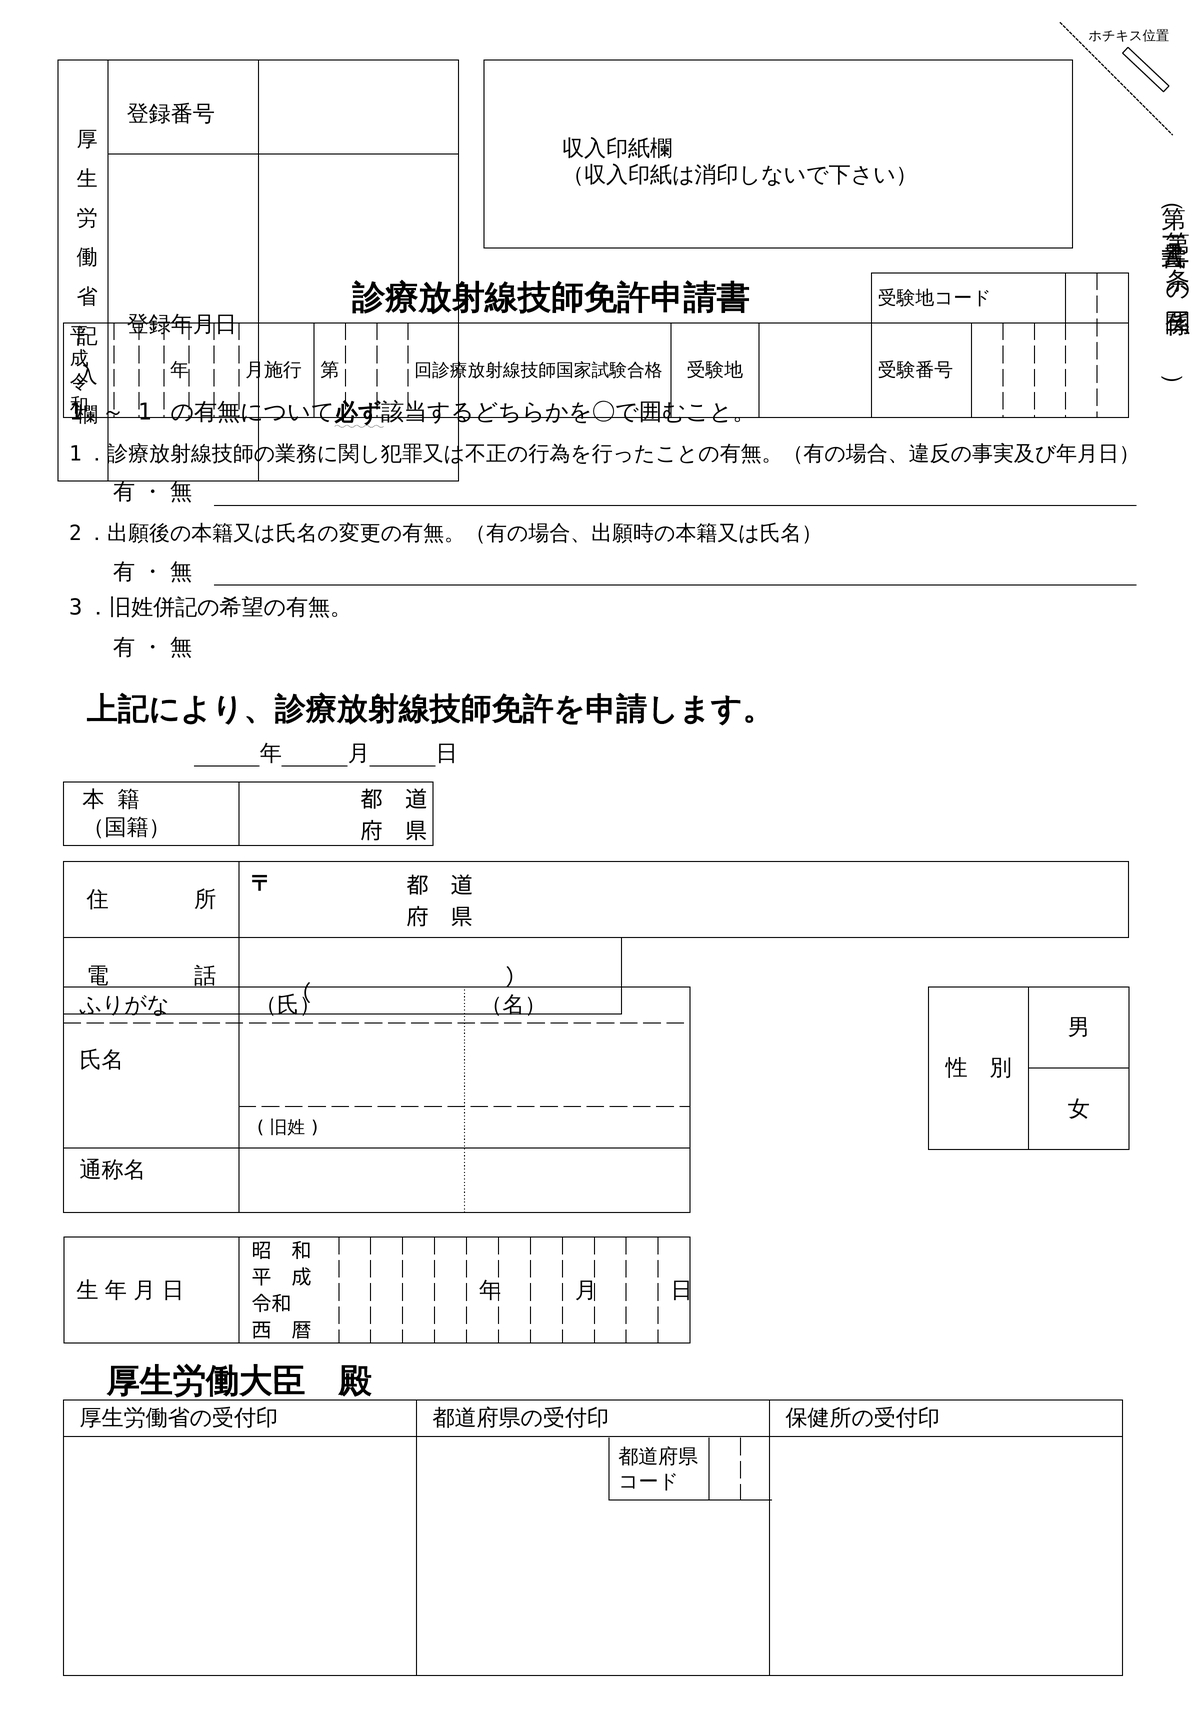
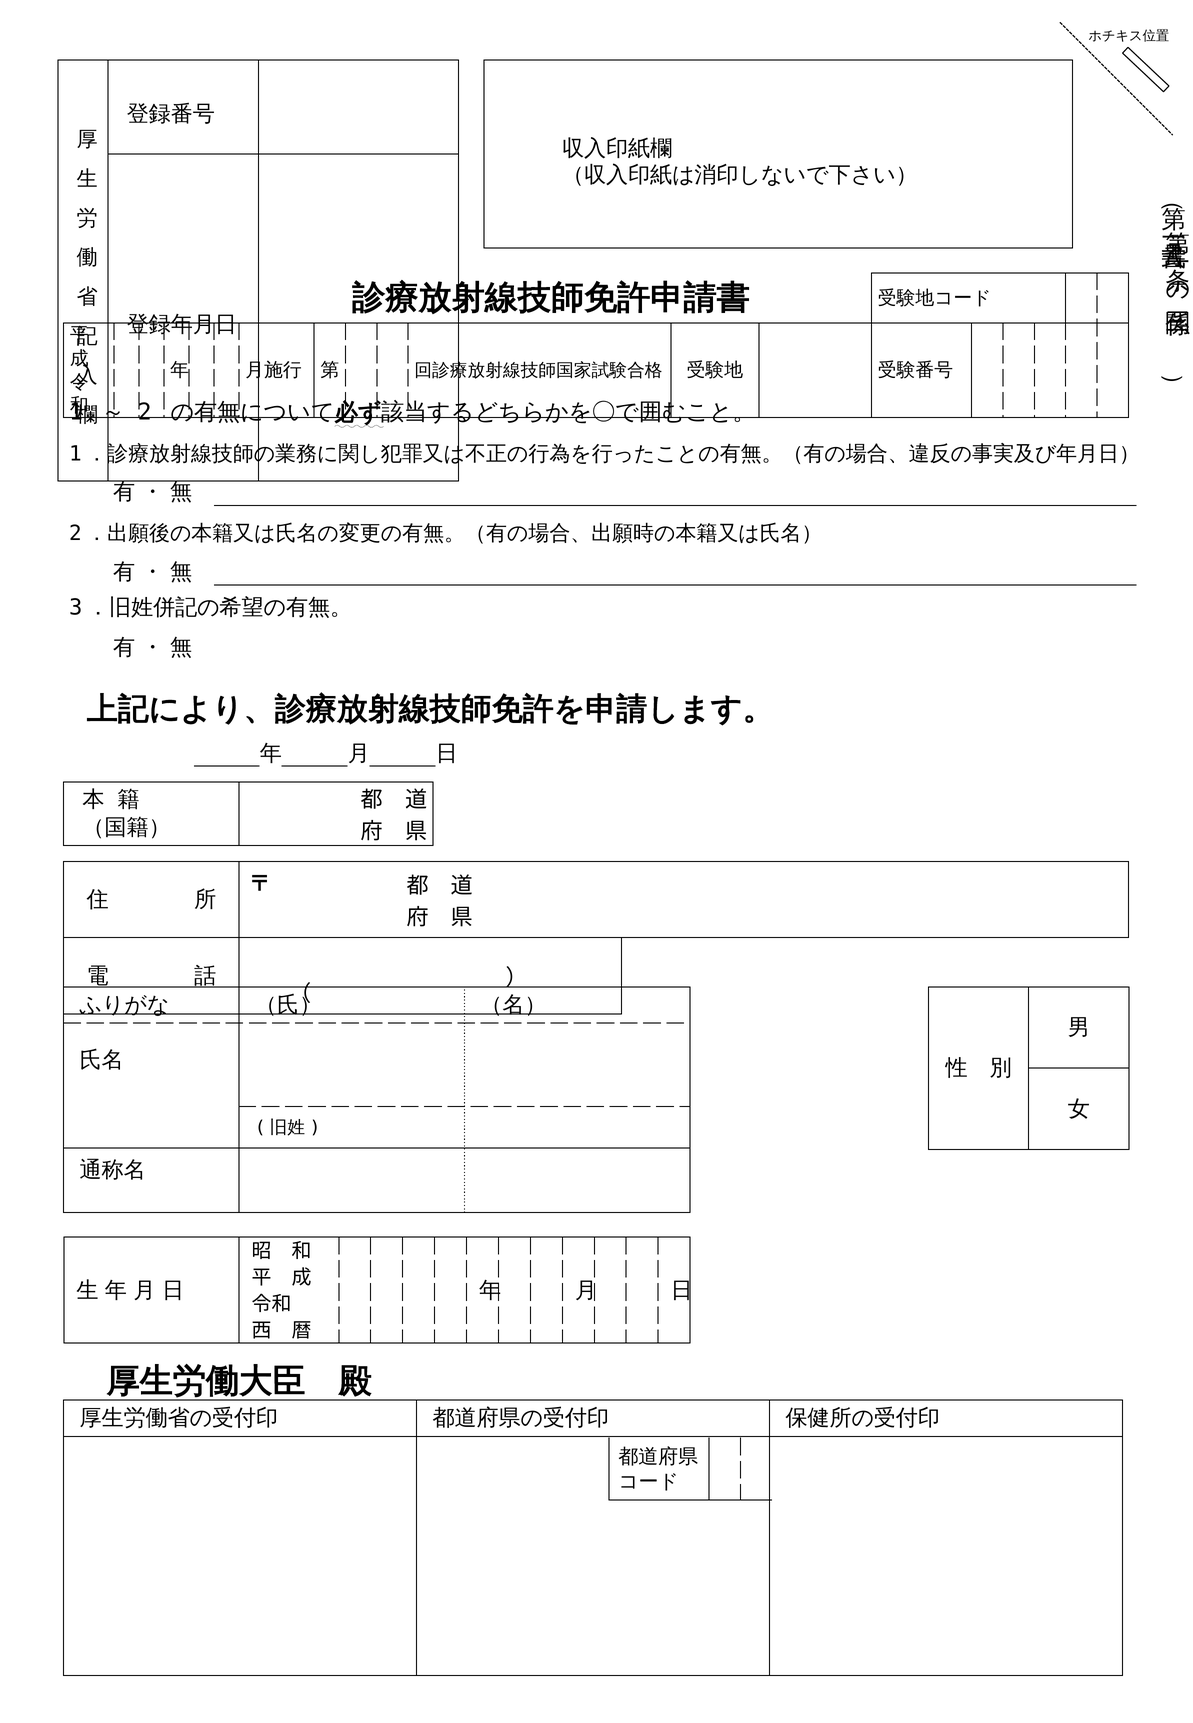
1 at (145, 412): 1 -> 2
